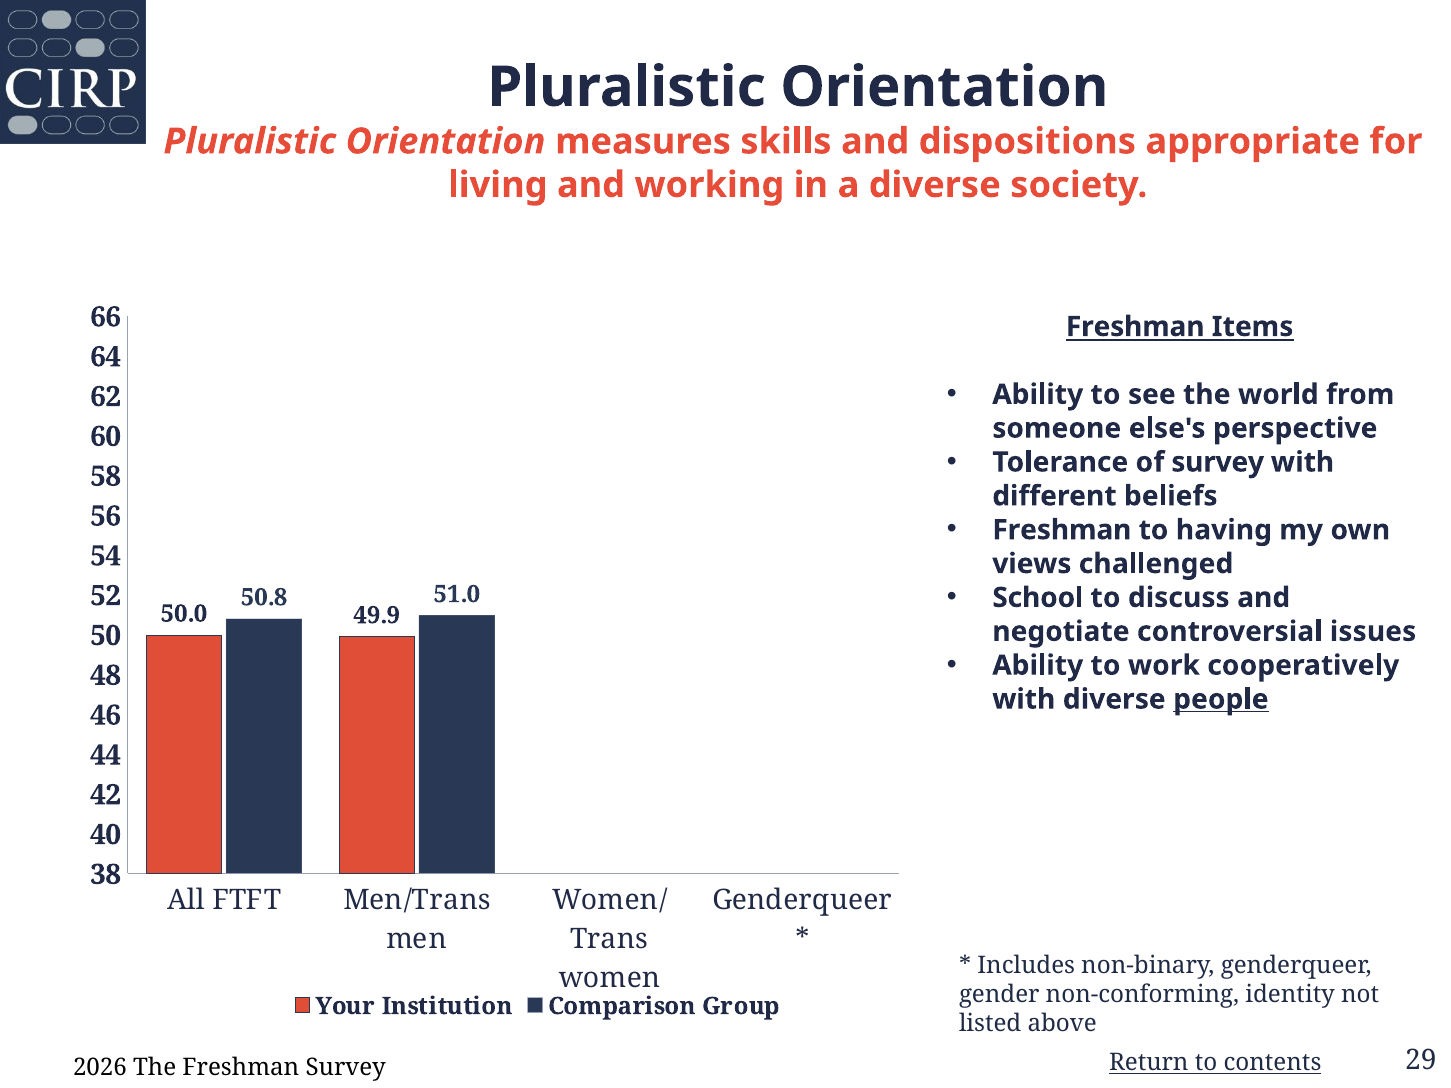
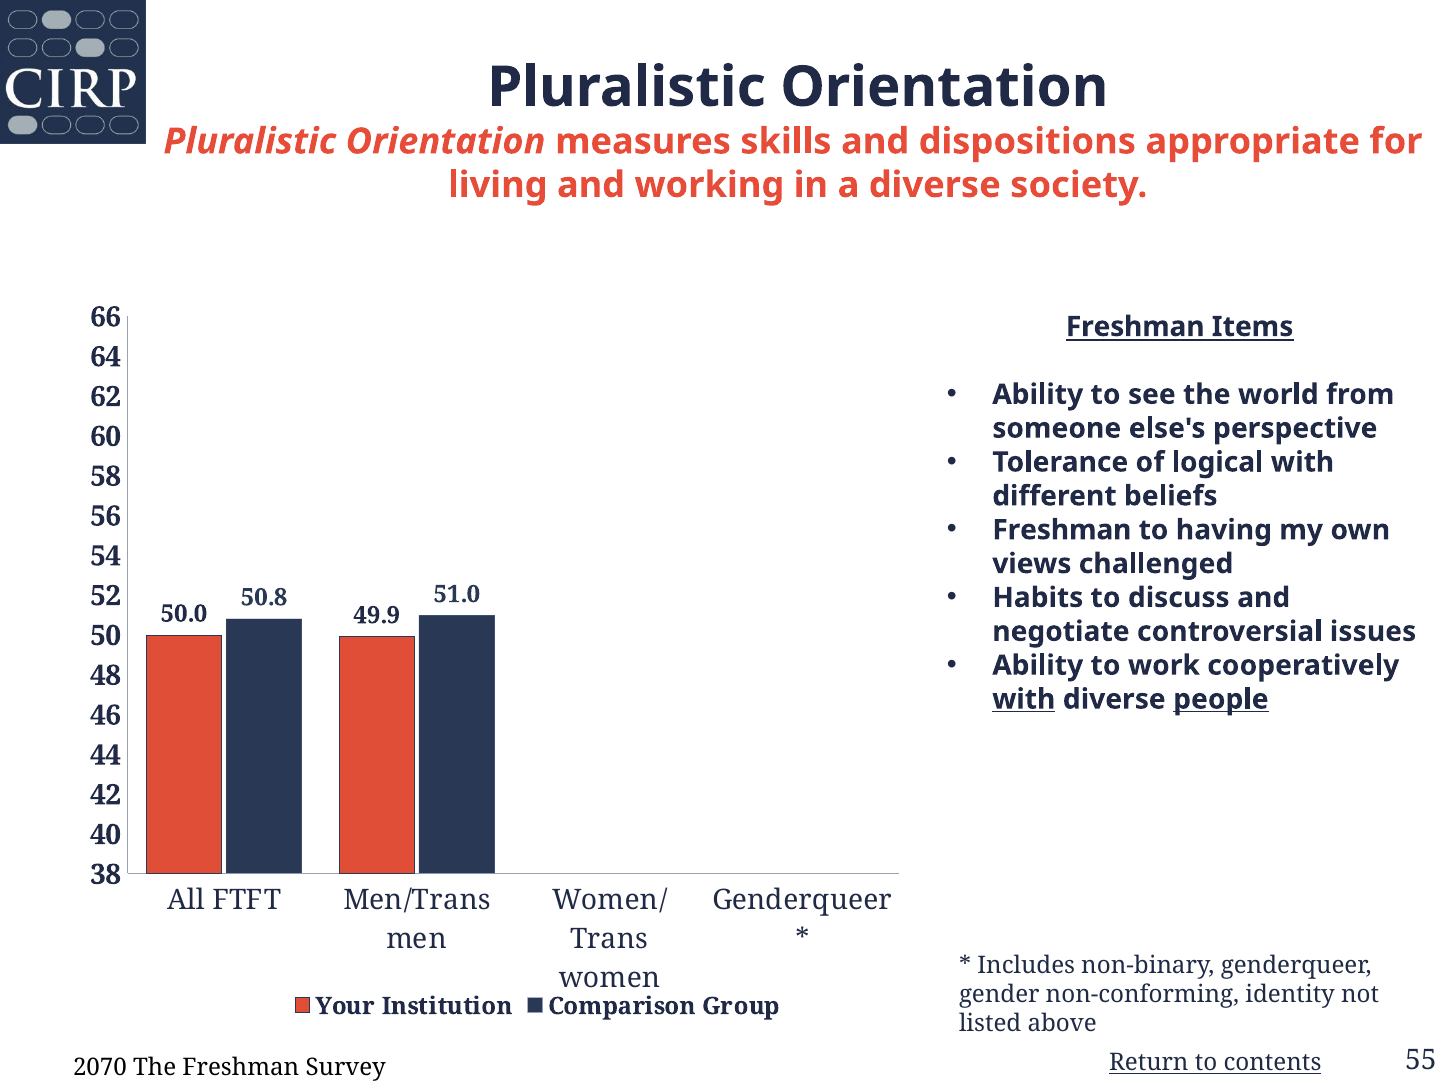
of survey: survey -> logical
School: School -> Habits
with at (1024, 699) underline: none -> present
2026: 2026 -> 2070
29: 29 -> 55
